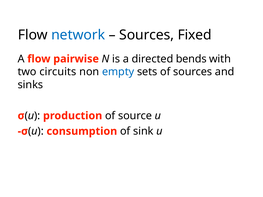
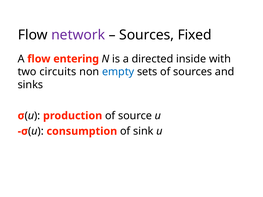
network colour: blue -> purple
pairwise: pairwise -> entering
bends: bends -> inside
